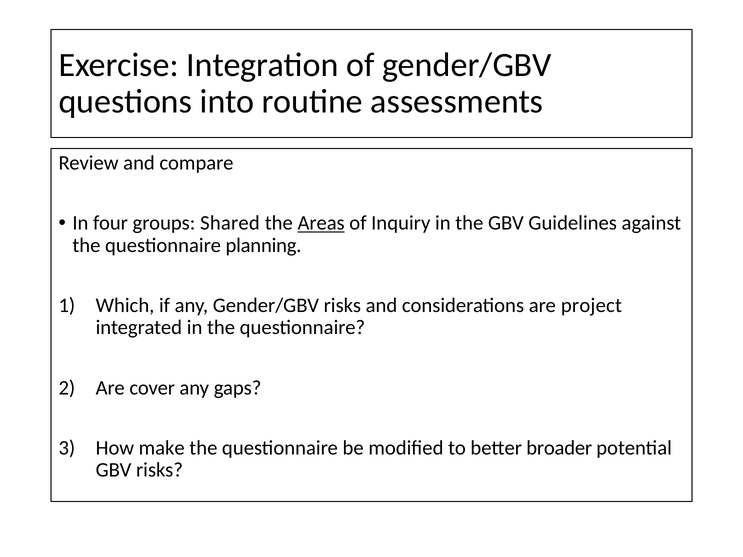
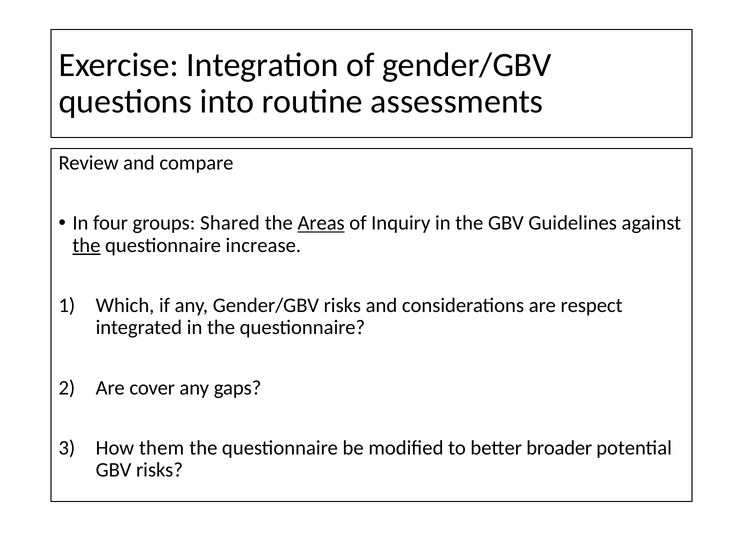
the at (86, 245) underline: none -> present
planning: planning -> increase
project: project -> respect
make: make -> them
